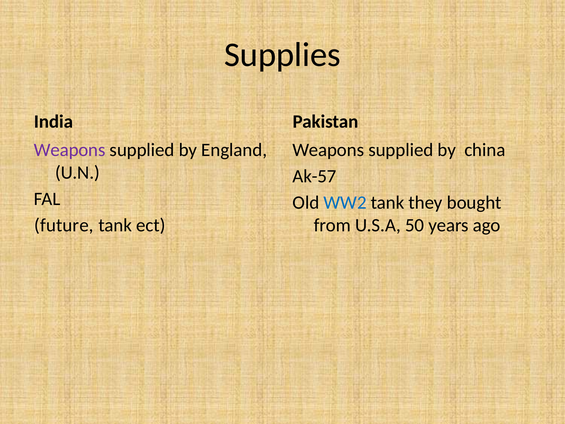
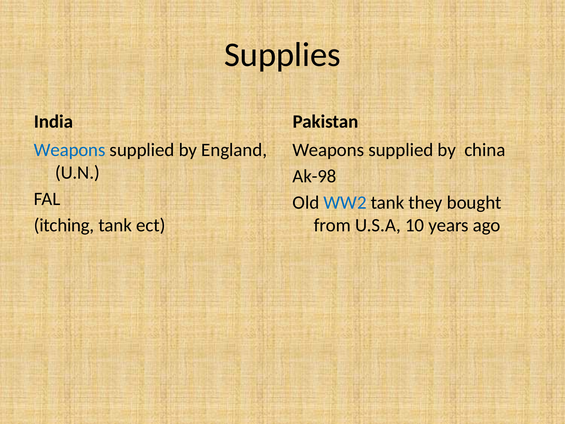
Weapons at (70, 150) colour: purple -> blue
Ak-57: Ak-57 -> Ak-98
future: future -> itching
50: 50 -> 10
